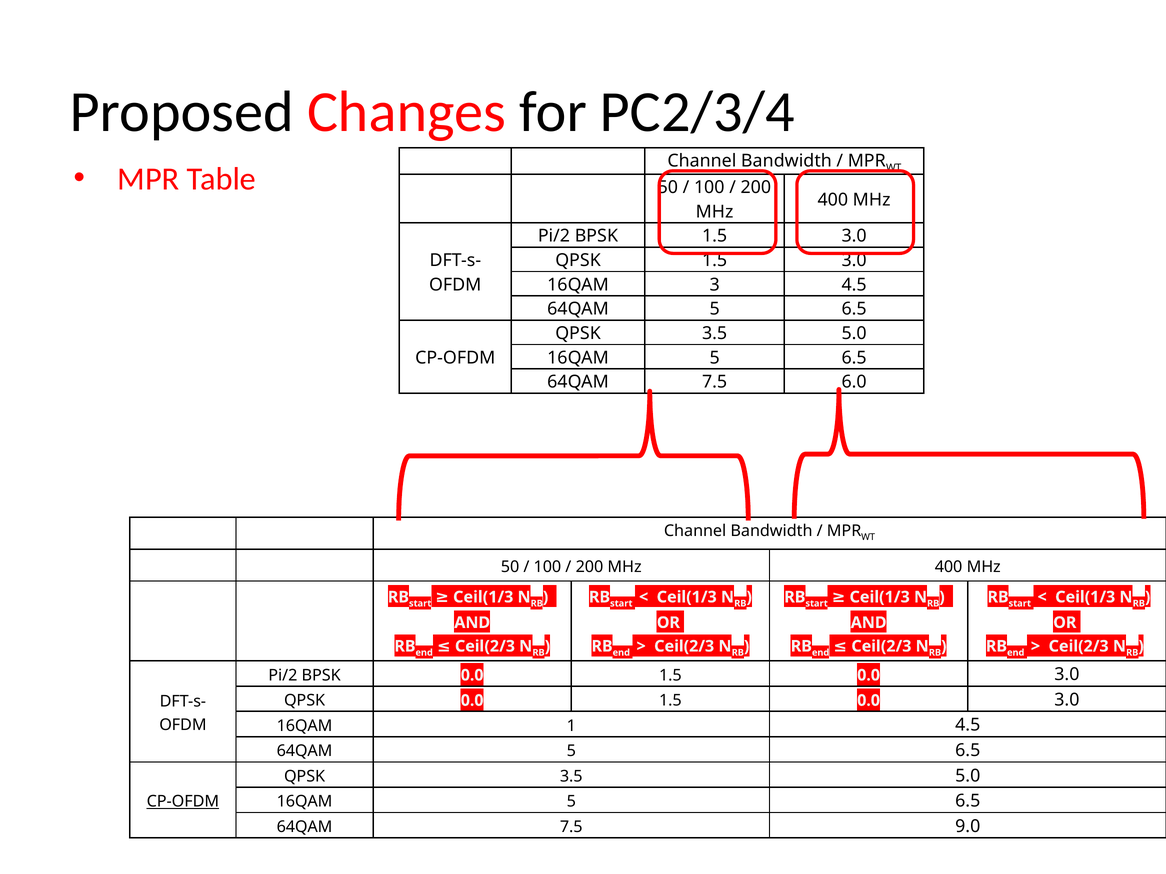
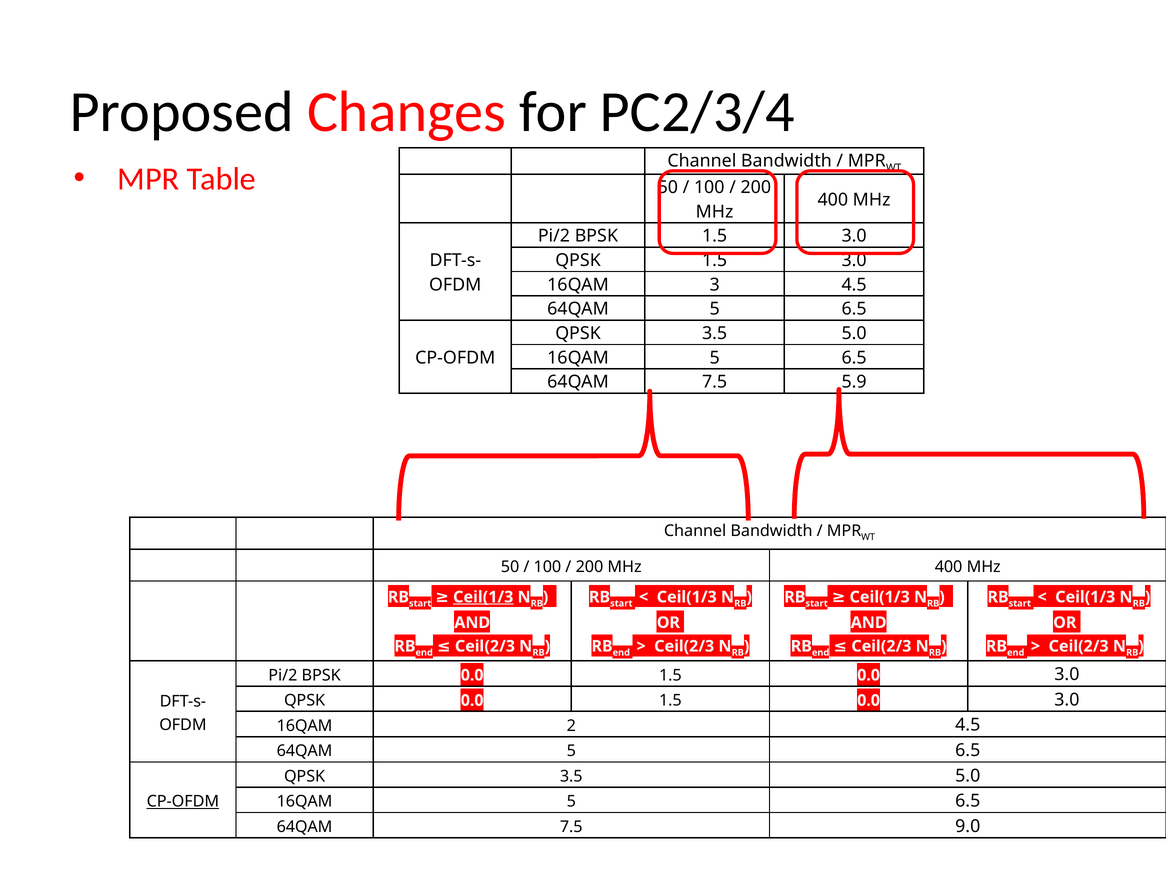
6.0: 6.0 -> 5.9
Ceil(1/3 at (483, 597) underline: none -> present
1: 1 -> 2
